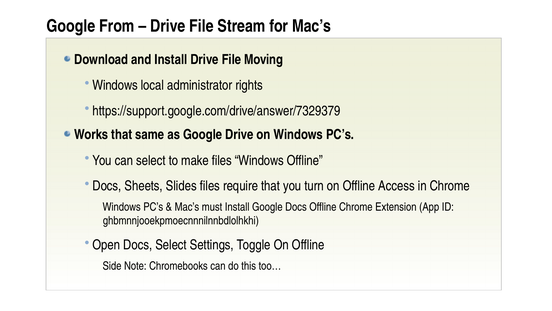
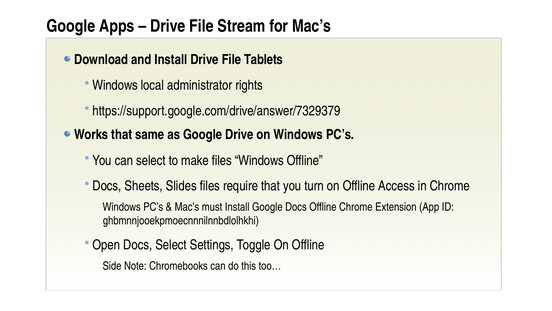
From: From -> Apps
Moving: Moving -> Tablets
